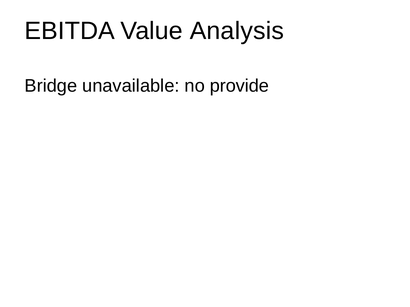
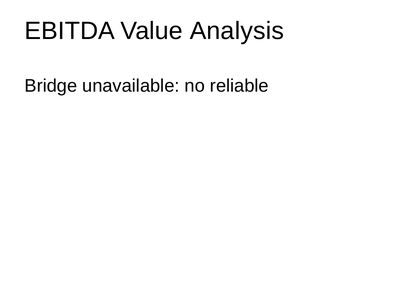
provide: provide -> reliable
